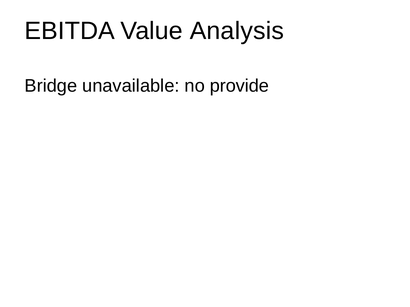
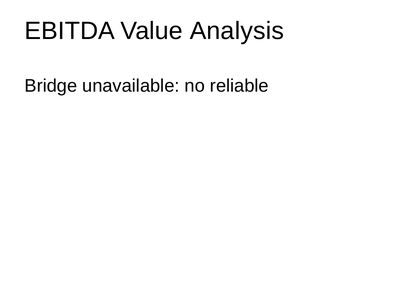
provide: provide -> reliable
